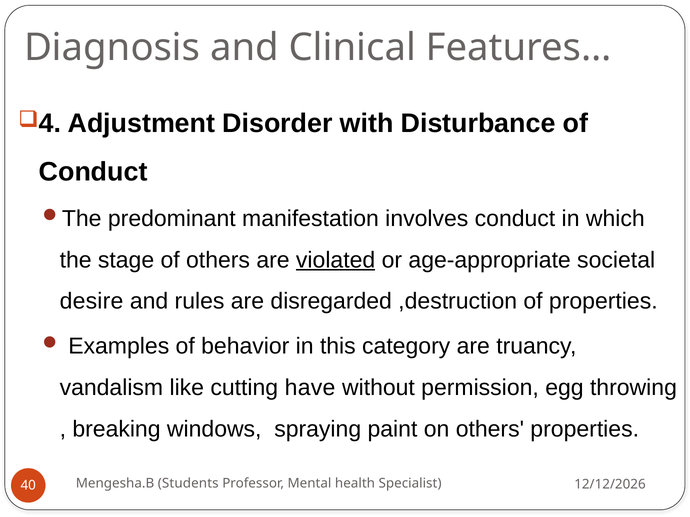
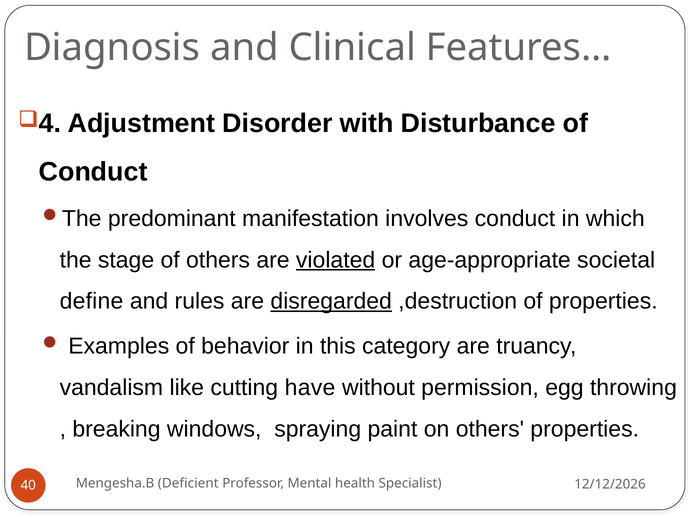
desire: desire -> define
disregarded underline: none -> present
Students: Students -> Deficient
